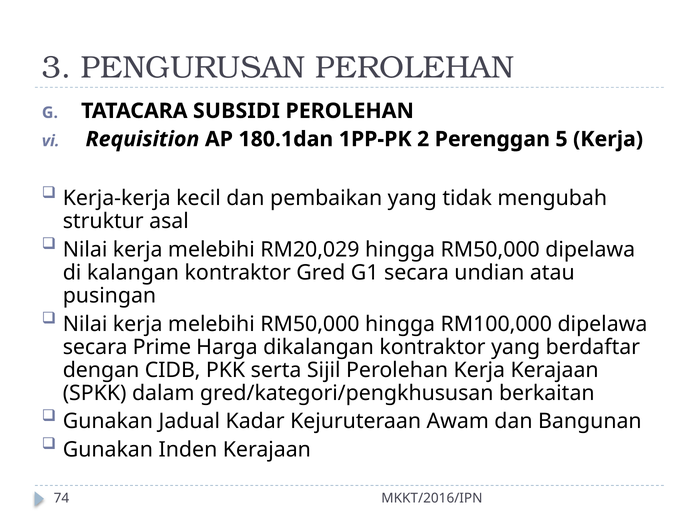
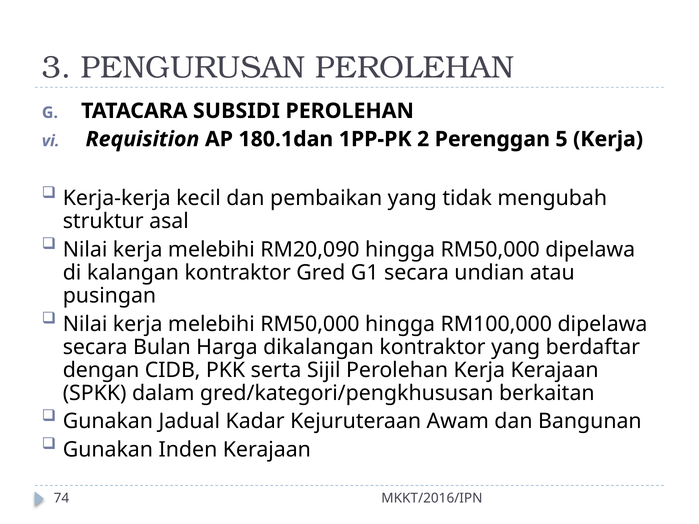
RM20,029: RM20,029 -> RM20,090
Prime: Prime -> Bulan
